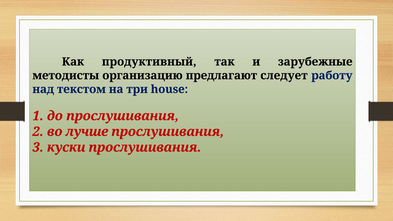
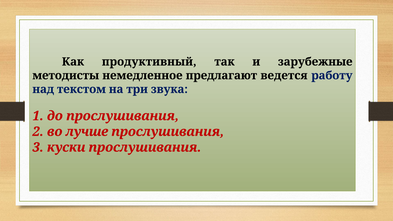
организацию: организацию -> немедленное
следует: следует -> ведется
house: house -> звука
